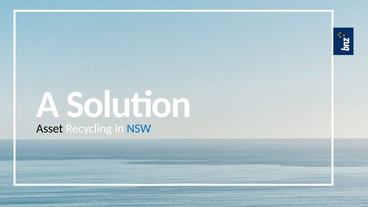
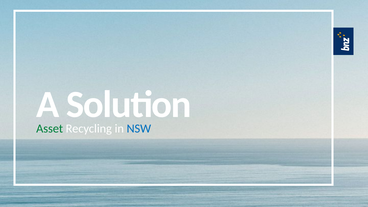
Asset colour: black -> green
